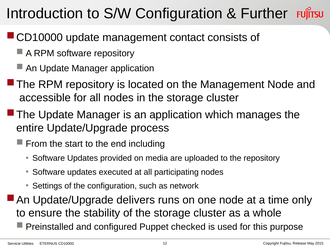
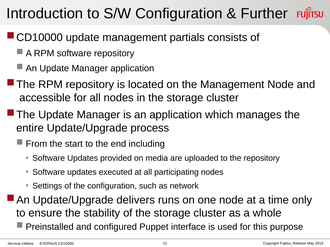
contact: contact -> partials
checked: checked -> interface
